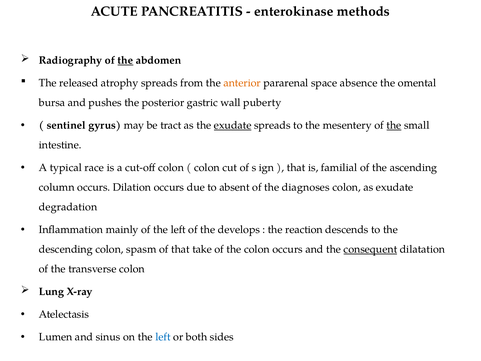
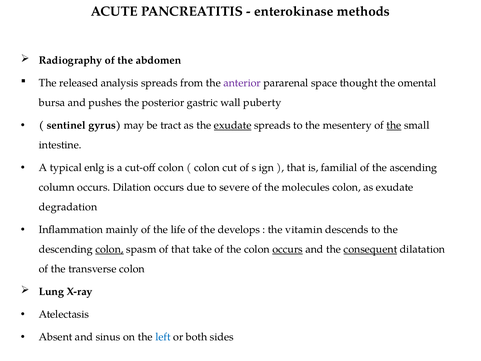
the at (125, 60) underline: present -> none
atrophy: atrophy -> analysis
anterior colour: orange -> purple
absence: absence -> thought
race: race -> enlg
absent: absent -> severe
diagnoses: diagnoses -> molecules
of the left: left -> life
reaction: reaction -> vitamin
colon at (109, 249) underline: none -> present
occurs at (288, 249) underline: none -> present
Lumen: Lumen -> Absent
